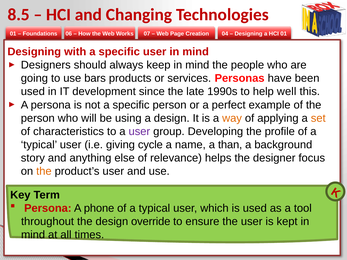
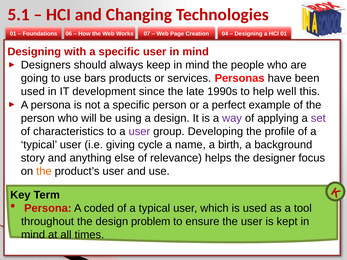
8.5: 8.5 -> 5.1
way colour: orange -> purple
set colour: orange -> purple
than: than -> birth
phone: phone -> coded
override: override -> problem
